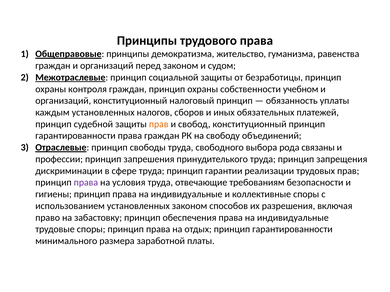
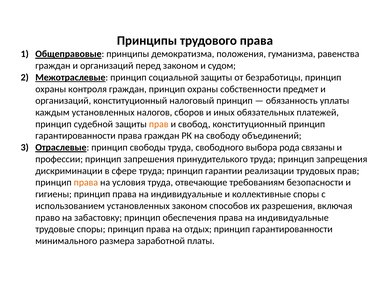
жительство: жительство -> положения
учебном: учебном -> предмет
права at (86, 183) colour: purple -> orange
